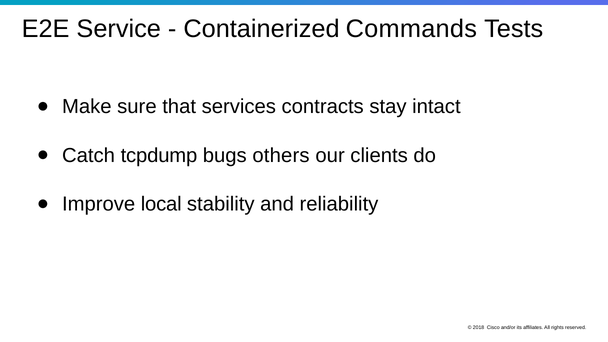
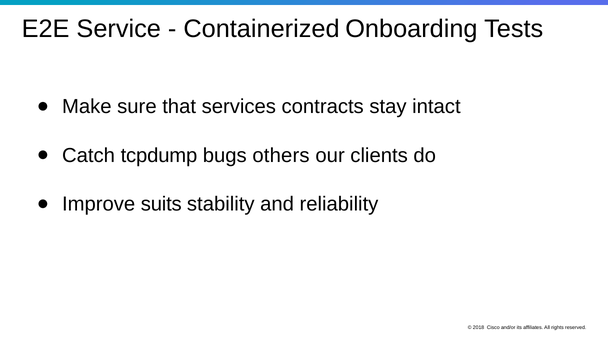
Commands: Commands -> Onboarding
local: local -> suits
